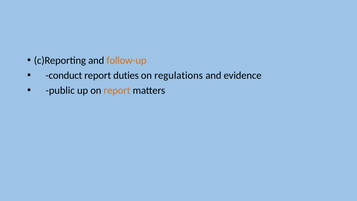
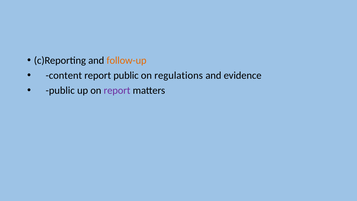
conduct: conduct -> content
report duties: duties -> public
report at (117, 90) colour: orange -> purple
